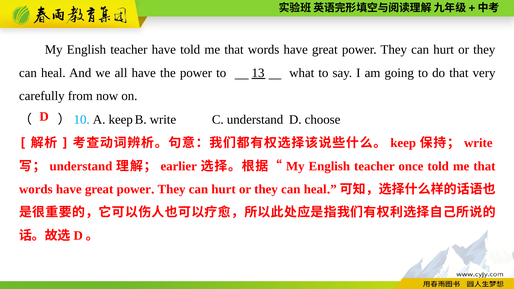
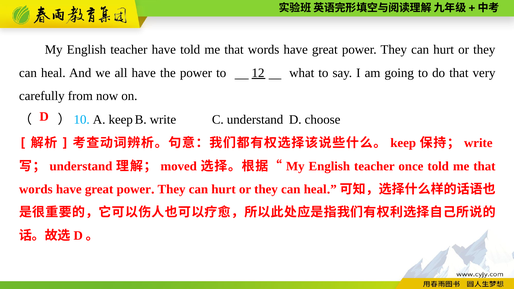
13: 13 -> 12
earlier: earlier -> moved
